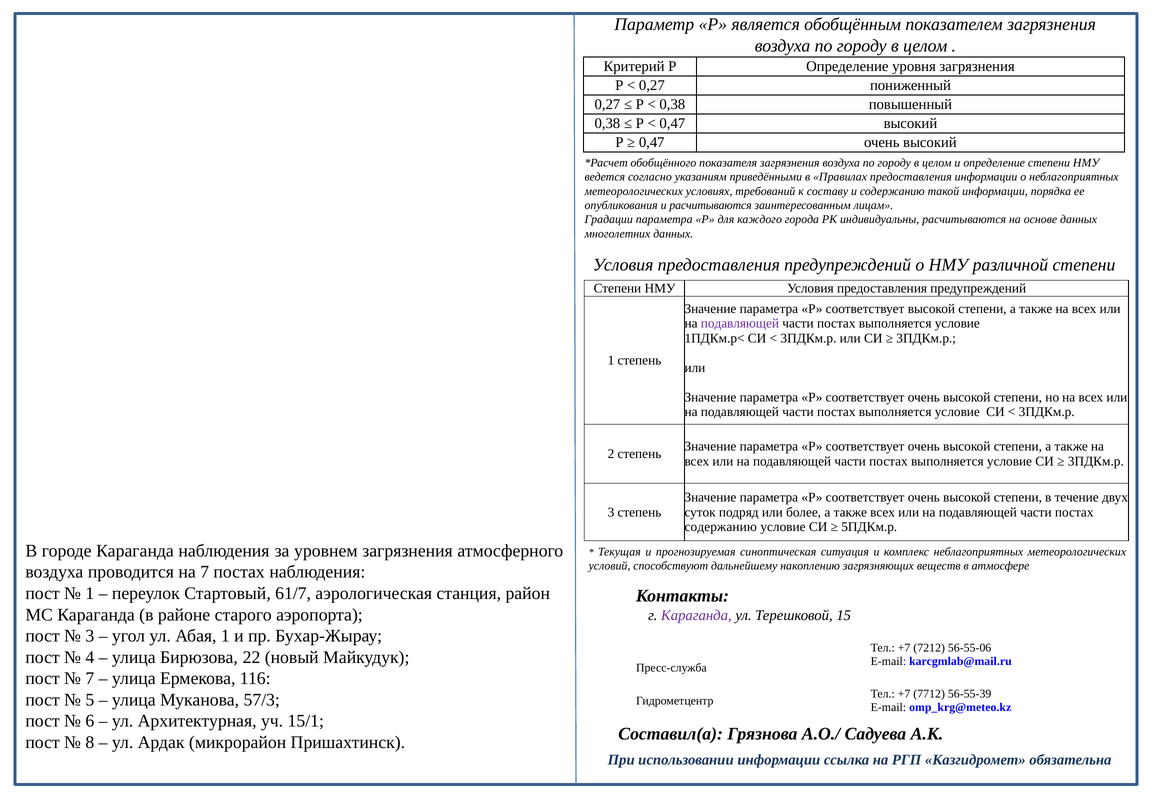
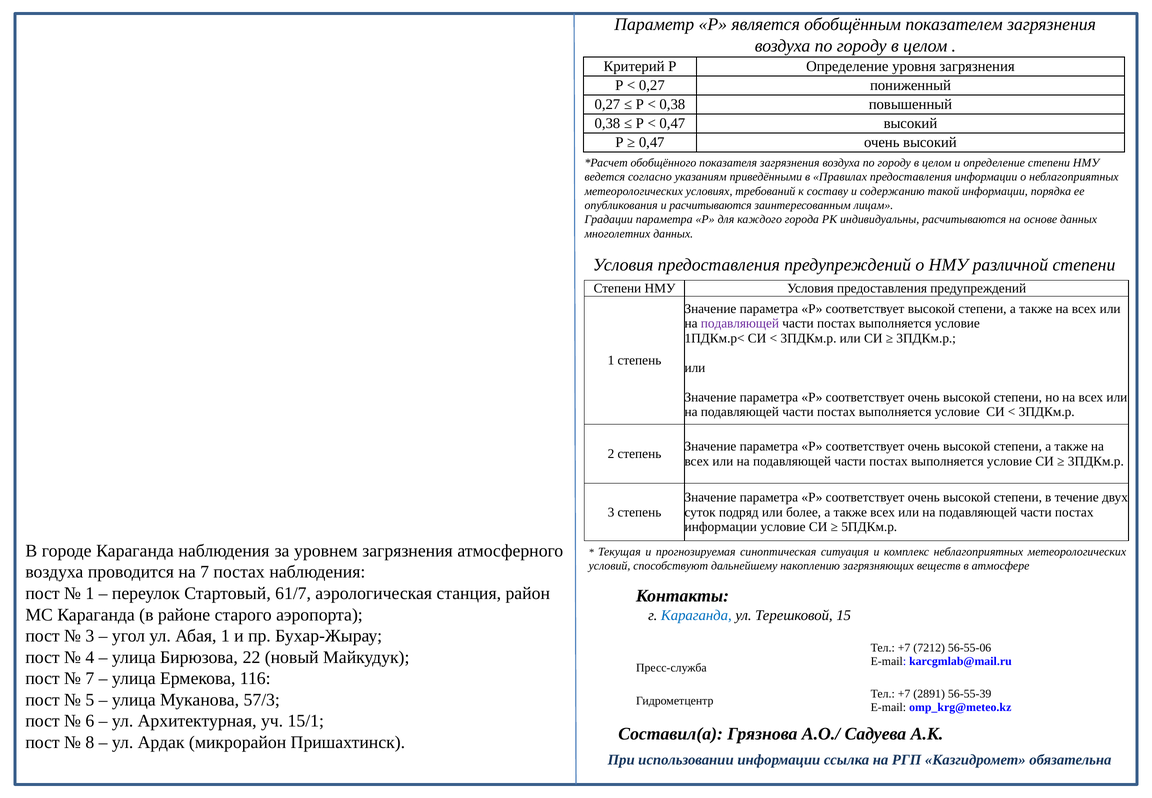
содержанию at (721, 527): содержанию -> информации
Караганда at (696, 615) colour: purple -> blue
7712: 7712 -> 2891
